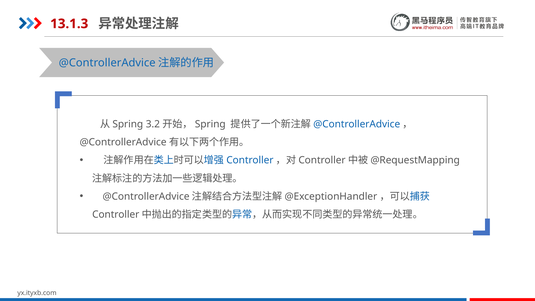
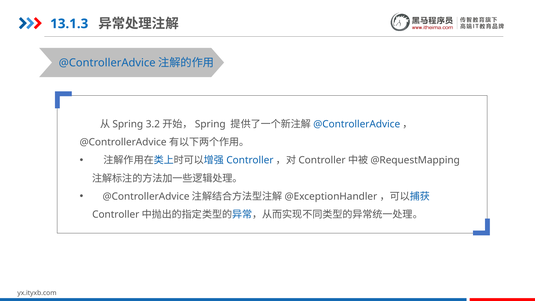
13.1.3 colour: red -> blue
